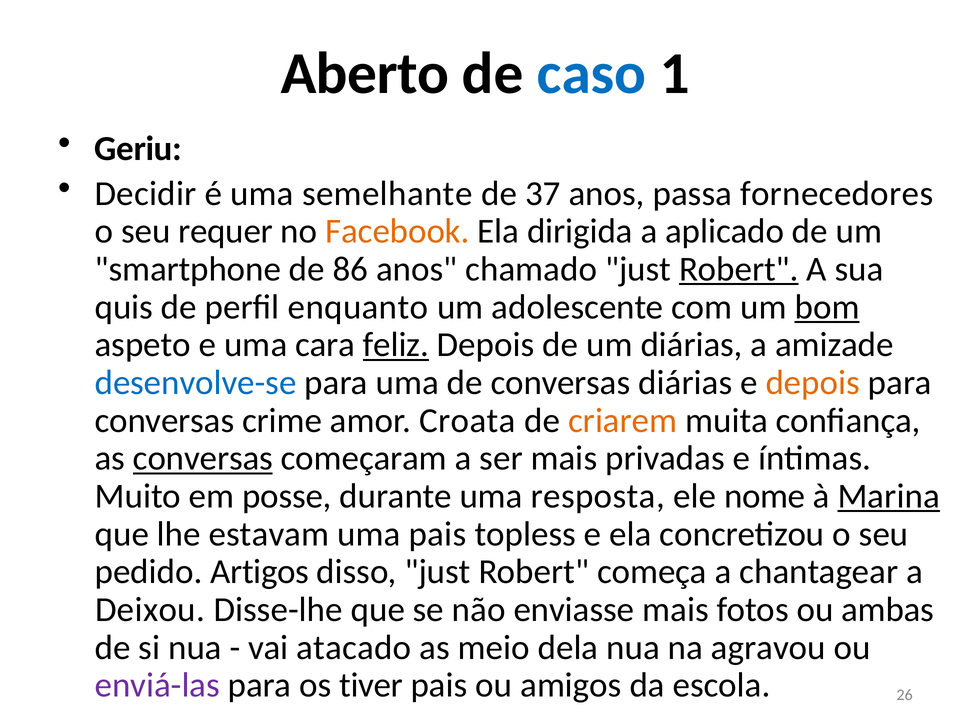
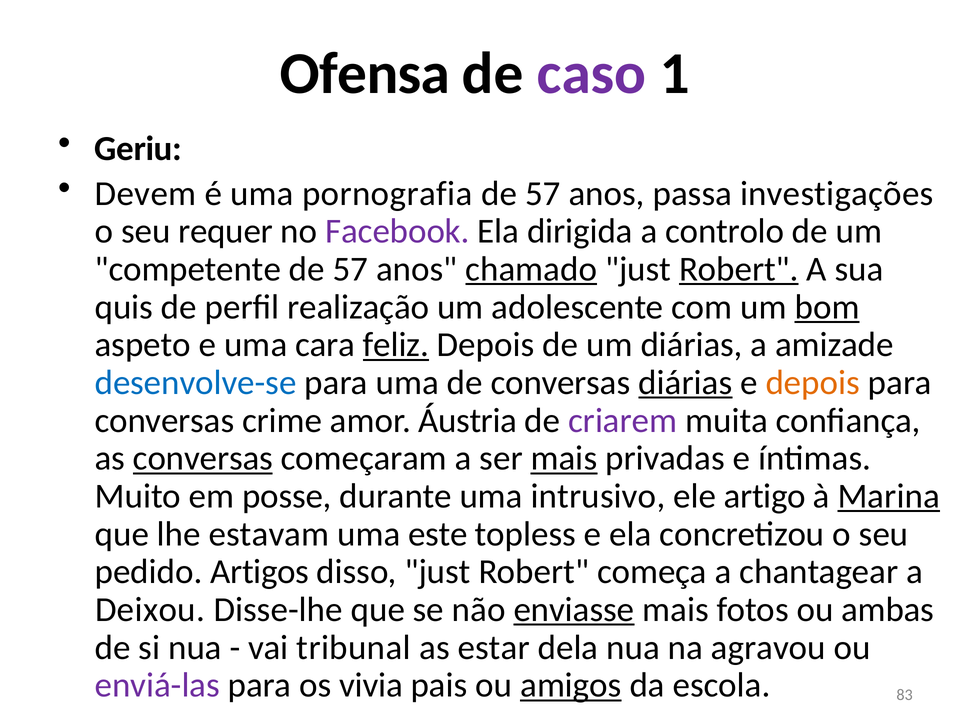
Aberto: Aberto -> Ofensa
caso colour: blue -> purple
Decidir: Decidir -> Devem
semelhante: semelhante -> pornografia
37 at (543, 194): 37 -> 57
fornecedores: fornecedores -> investigações
Facebook colour: orange -> purple
aplicado: aplicado -> controlo
smartphone: smartphone -> competente
86 at (350, 269): 86 -> 57
chamado underline: none -> present
enquanto: enquanto -> realização
diárias at (685, 383) underline: none -> present
Croata: Croata -> Áustria
criarem colour: orange -> purple
mais at (564, 458) underline: none -> present
resposta: resposta -> intrusivo
nome: nome -> artigo
uma pais: pais -> este
enviasse underline: none -> present
atacado: atacado -> tribunal
meio: meio -> estar
tiver: tiver -> vivia
amigos underline: none -> present
26: 26 -> 83
